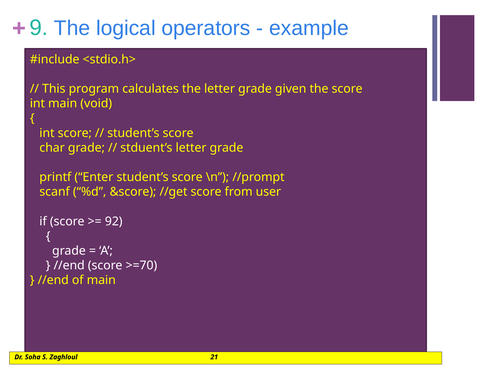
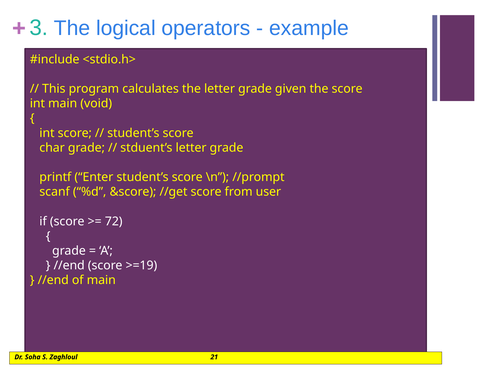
9: 9 -> 3
92: 92 -> 72
>=70: >=70 -> >=19
